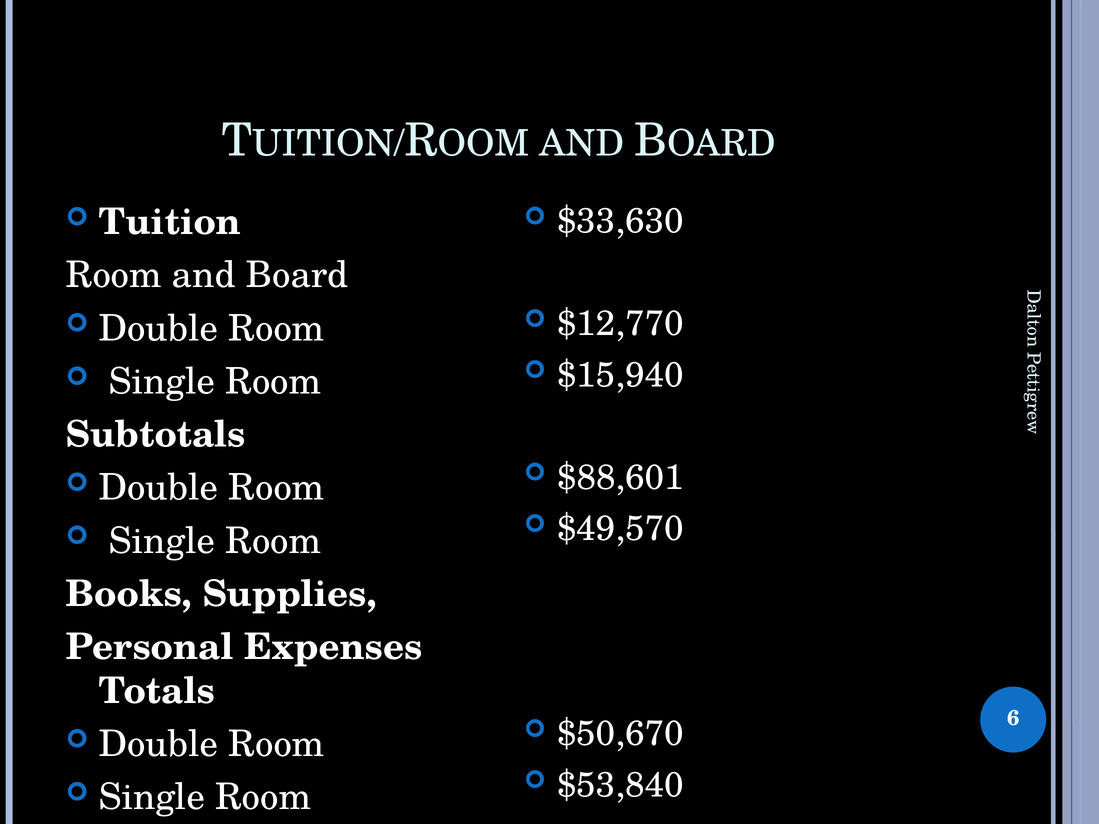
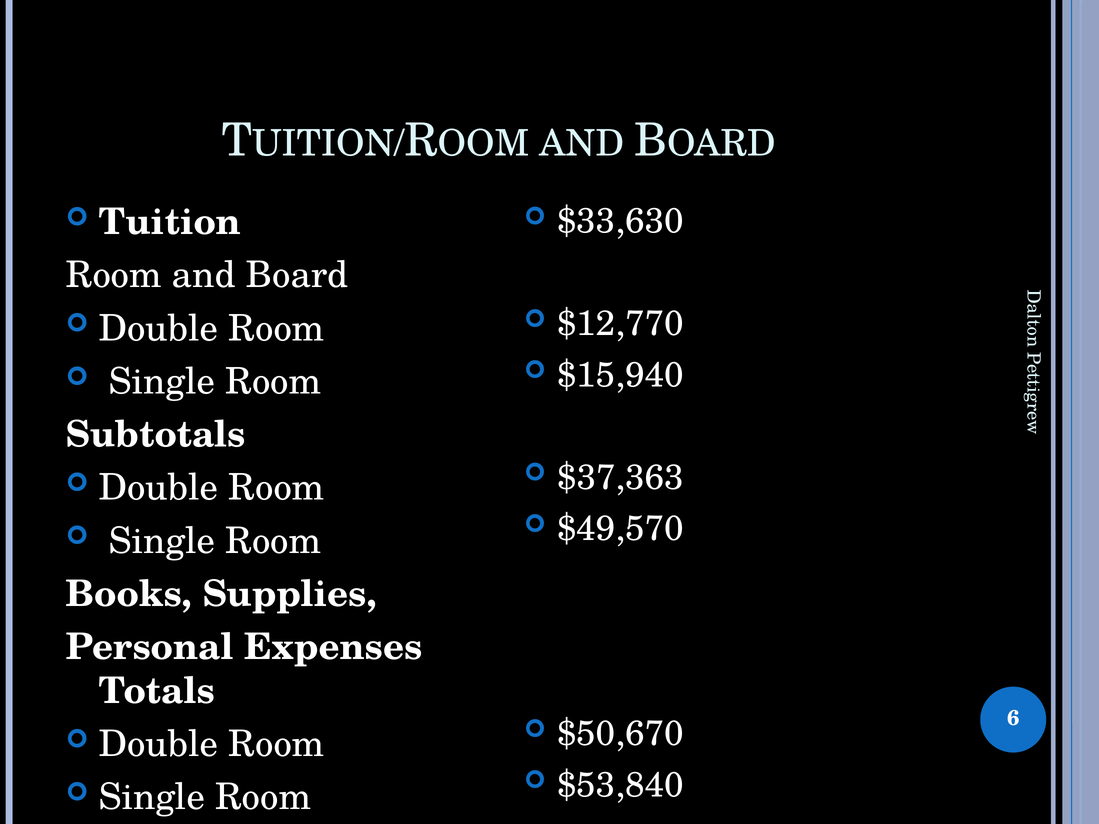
$88,601: $88,601 -> $37,363
